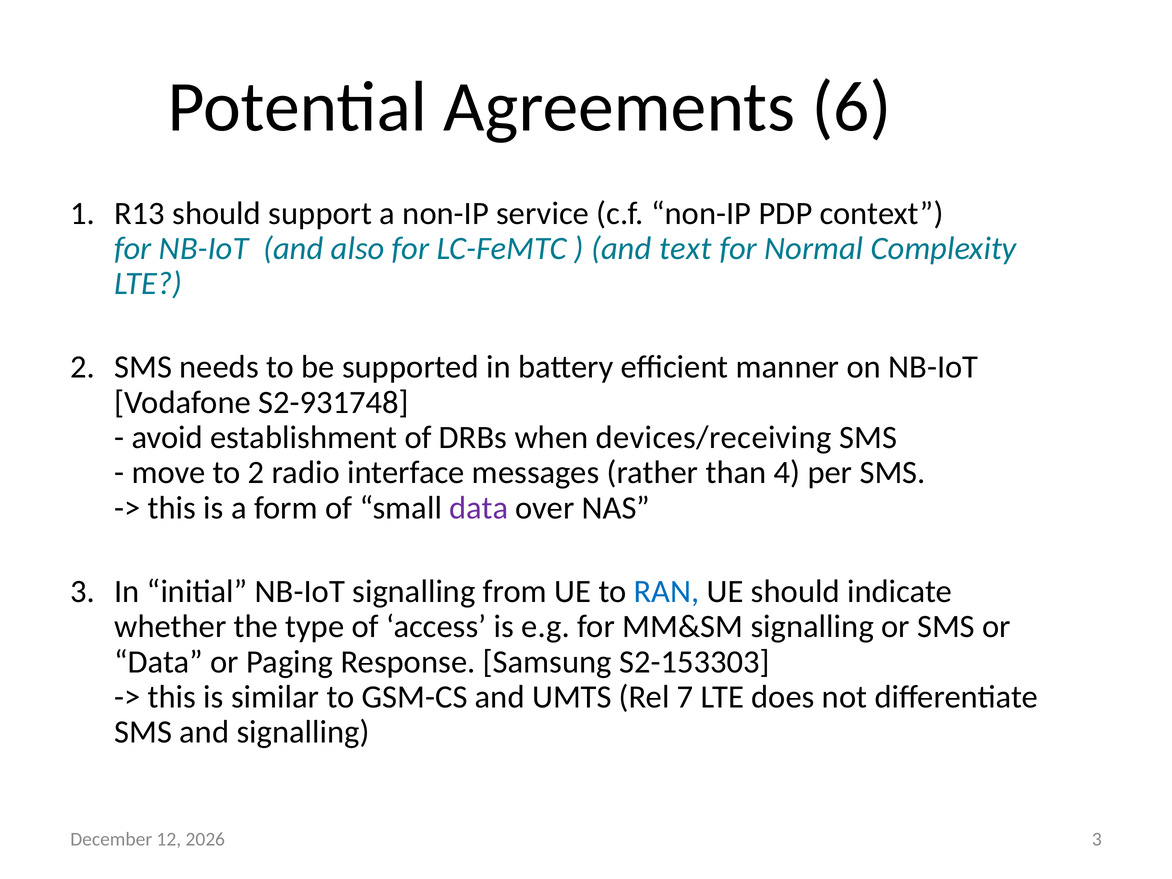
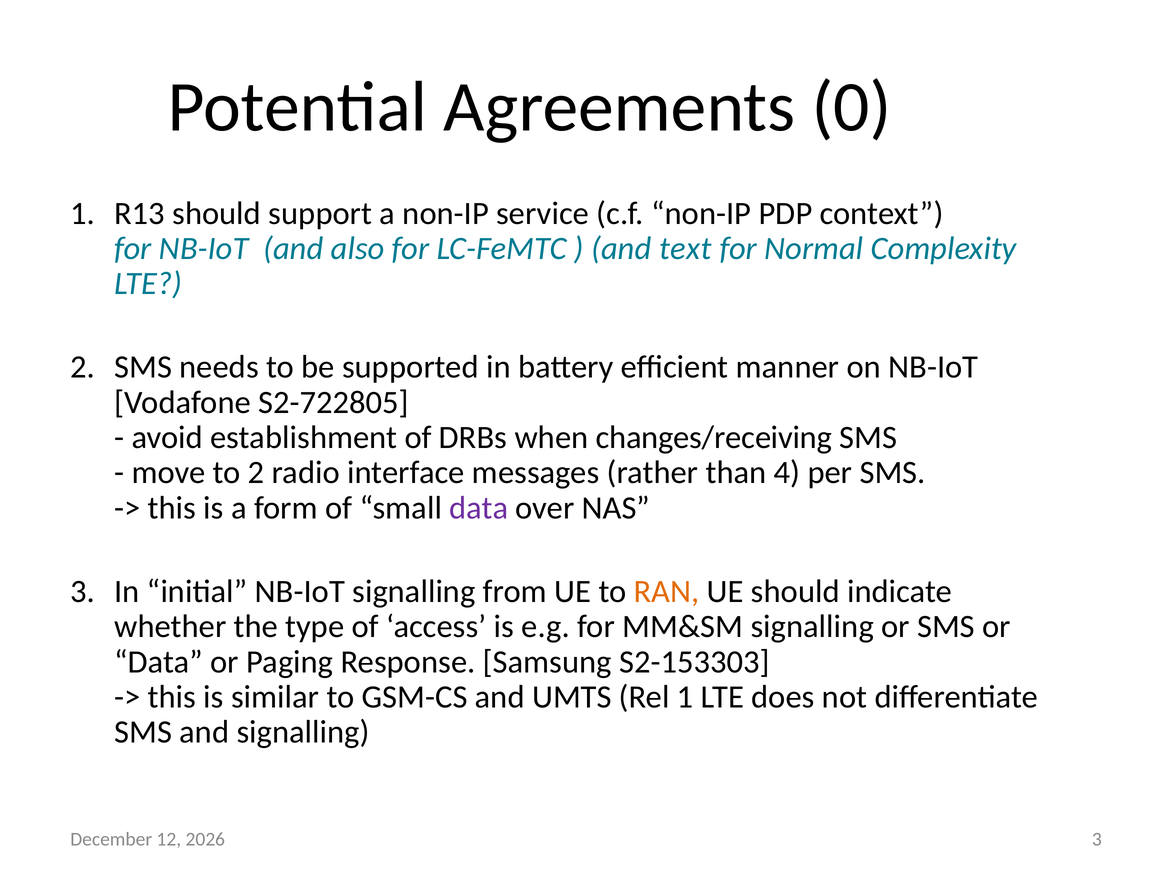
6: 6 -> 0
S2-931748: S2-931748 -> S2-722805
devices/receiving: devices/receiving -> changes/receiving
RAN colour: blue -> orange
Rel 7: 7 -> 1
